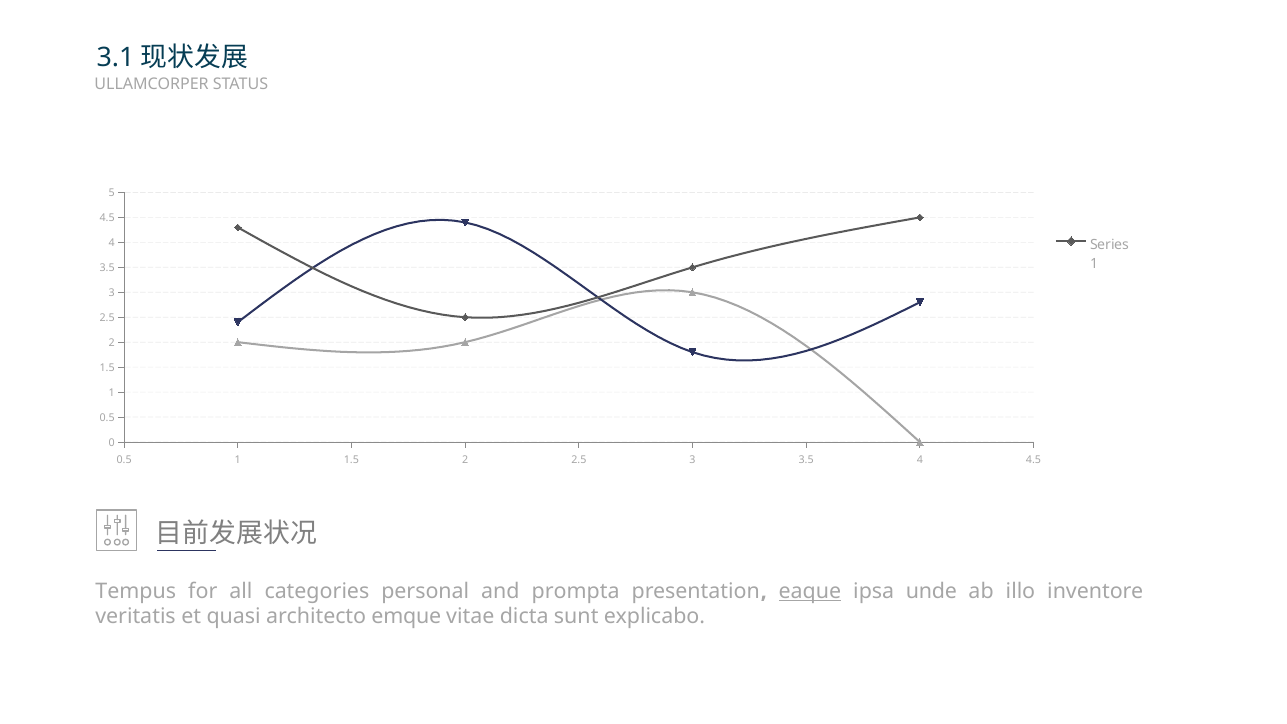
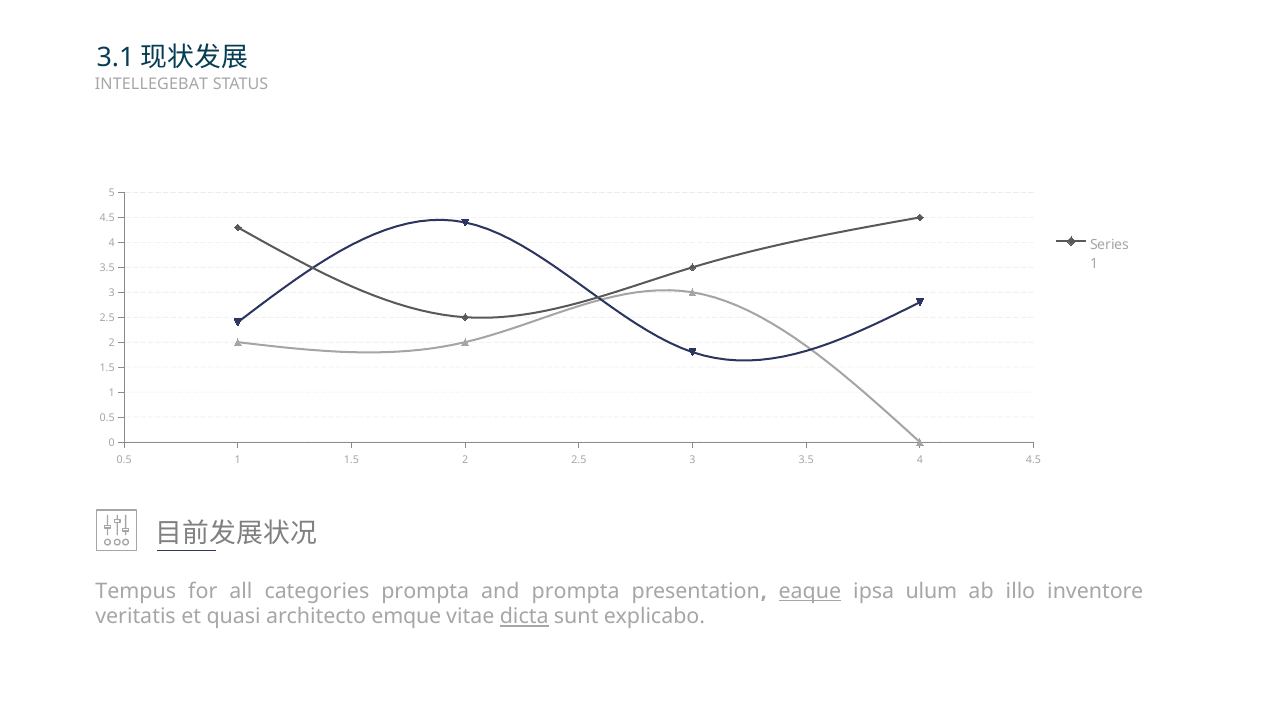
ULLAMCORPER: ULLAMCORPER -> INTELLEGEBAT
categories personal: personal -> prompta
unde: unde -> ulum
dicta underline: none -> present
